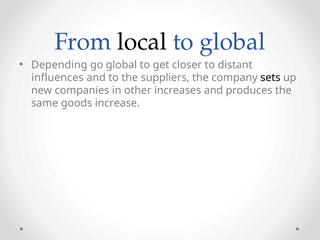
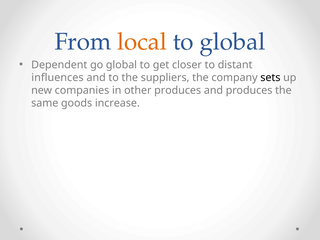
local colour: black -> orange
Depending: Depending -> Dependent
other increases: increases -> produces
